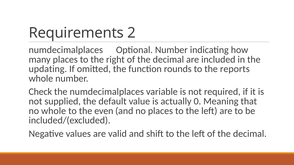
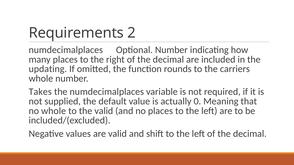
reports: reports -> carriers
Check: Check -> Takes
the even: even -> valid
